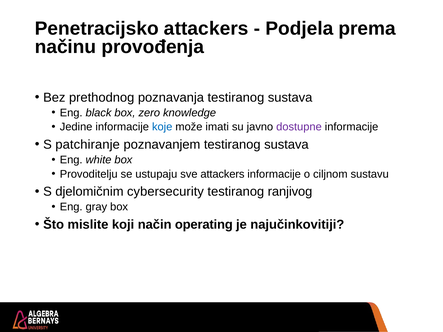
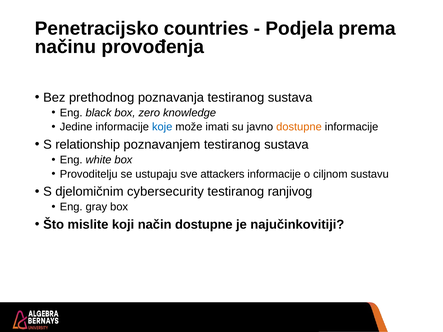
Penetracijsko attackers: attackers -> countries
dostupne at (299, 127) colour: purple -> orange
patchiranje: patchiranje -> relationship
način operating: operating -> dostupne
